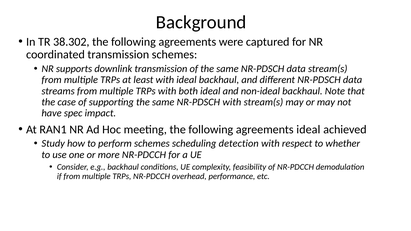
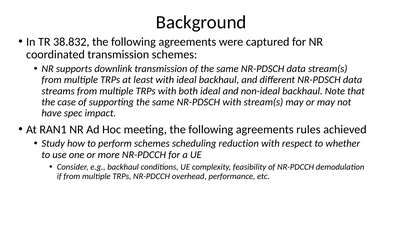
38.302: 38.302 -> 38.832
agreements ideal: ideal -> rules
detection: detection -> reduction
